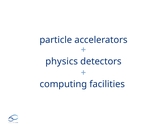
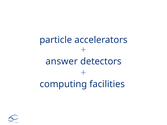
physics: physics -> answer
